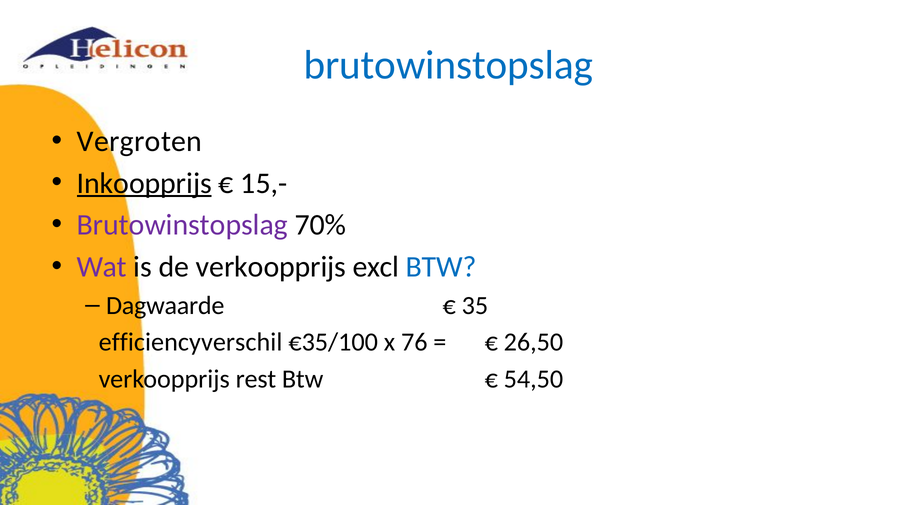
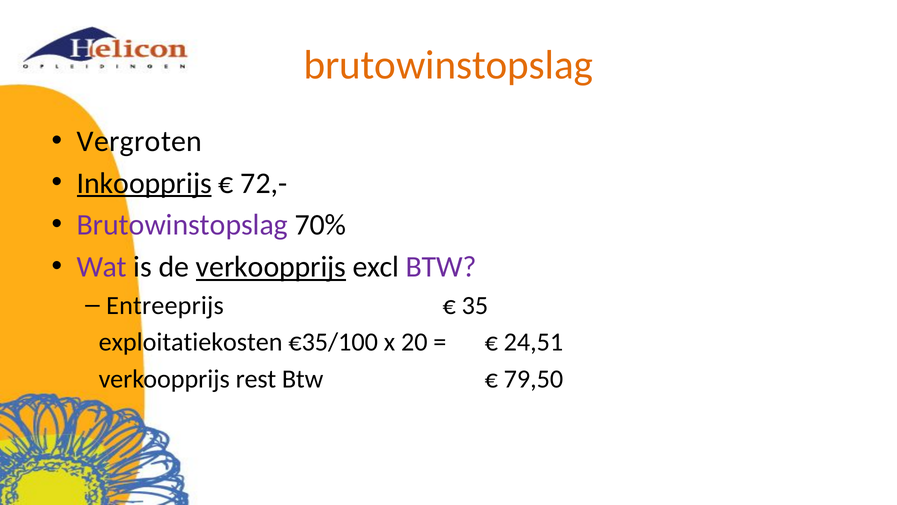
brutowinstopslag at (448, 65) colour: blue -> orange
15,-: 15,- -> 72,-
verkoopprijs at (271, 267) underline: none -> present
BTW at (441, 267) colour: blue -> purple
Dagwaarde: Dagwaarde -> Entreeprijs
efficiencyverschil: efficiencyverschil -> exploitatiekosten
76: 76 -> 20
26,50: 26,50 -> 24,51
54,50: 54,50 -> 79,50
